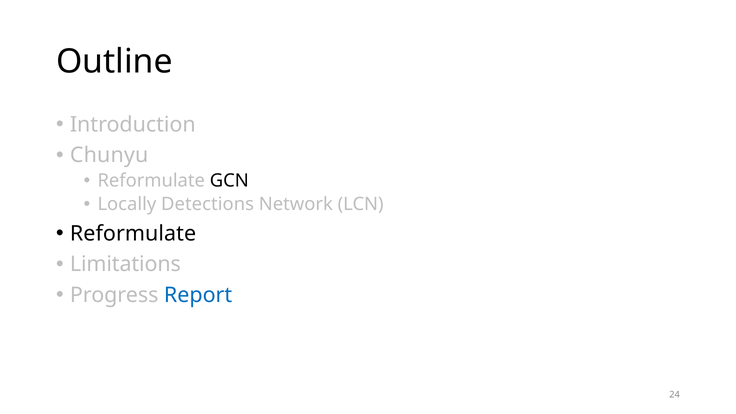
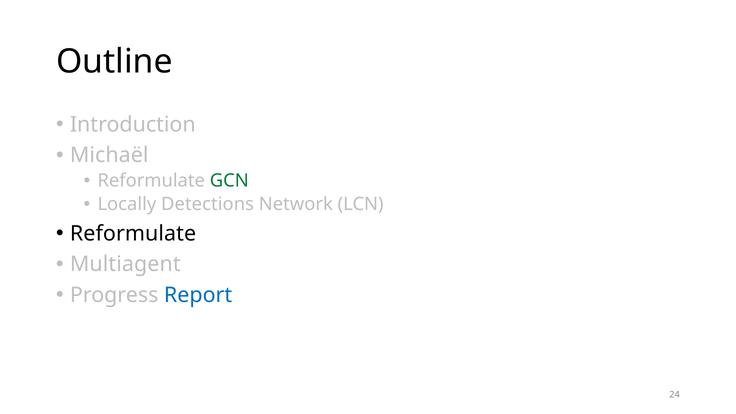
Chunyu: Chunyu -> Michaël
GCN colour: black -> green
Limitations: Limitations -> Multiagent
